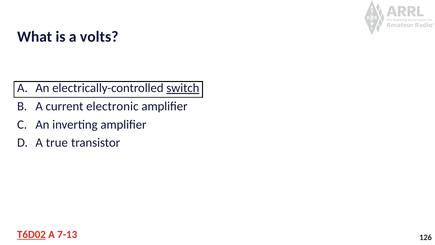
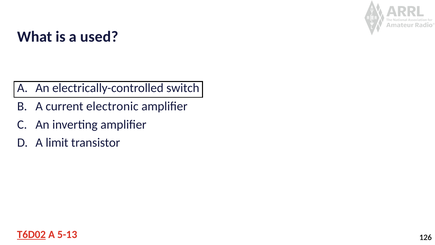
volts: volts -> used
switch underline: present -> none
true: true -> limit
7-13: 7-13 -> 5-13
